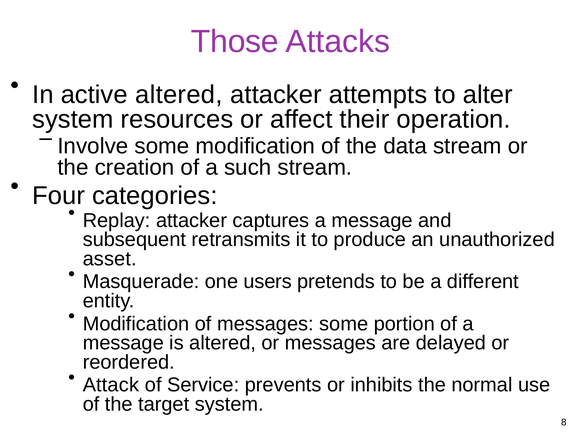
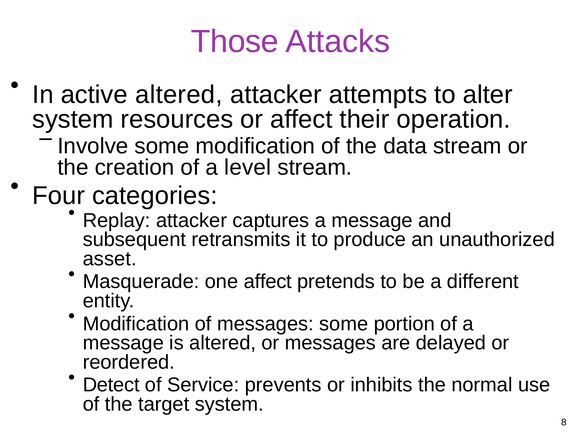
such: such -> level
one users: users -> affect
Attack: Attack -> Detect
